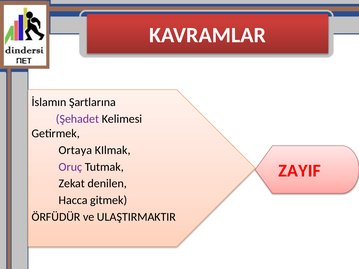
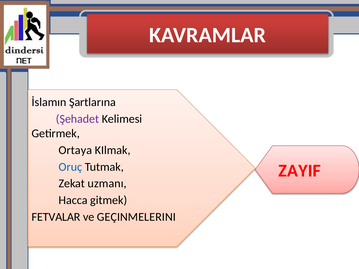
Oruç colour: purple -> blue
denilen: denilen -> uzmanı
ÖRFÜDÜR: ÖRFÜDÜR -> FETVALAR
ULAŞTIRMAKTIR: ULAŞTIRMAKTIR -> GEÇINMELERINI
